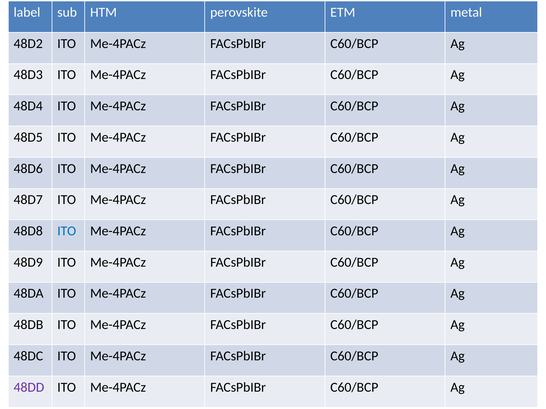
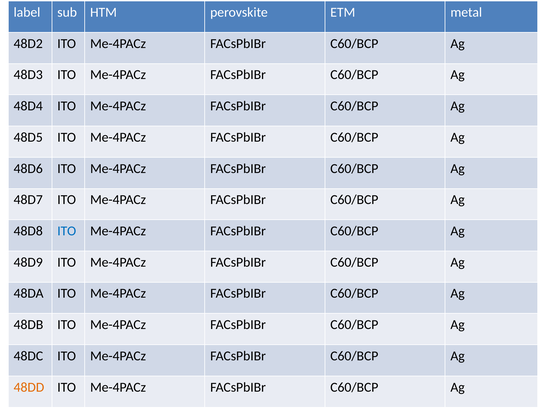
48DD colour: purple -> orange
